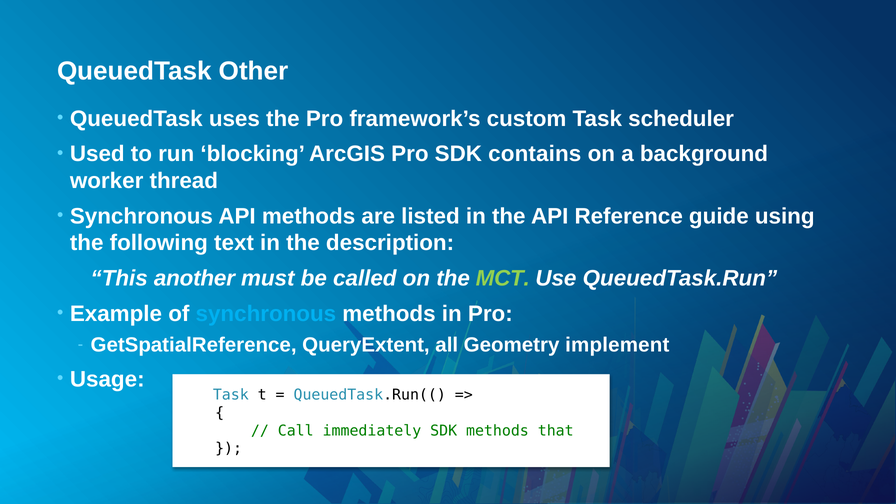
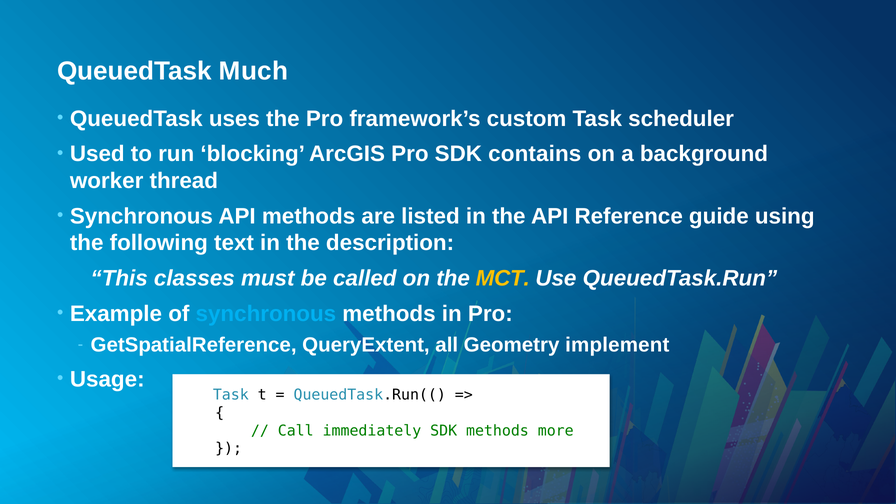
Other: Other -> Much
another: another -> classes
MCT colour: light green -> yellow
that: that -> more
